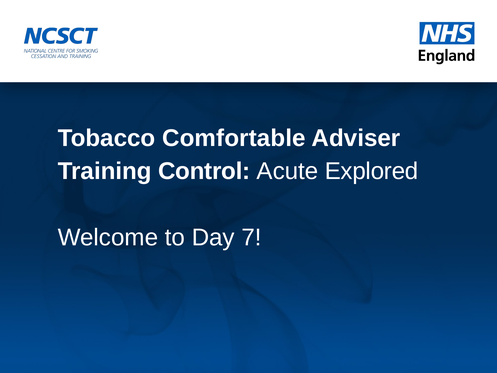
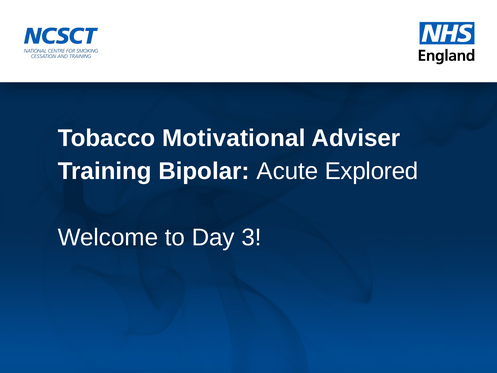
Comfortable: Comfortable -> Motivational
Control: Control -> Bipolar
7: 7 -> 3
